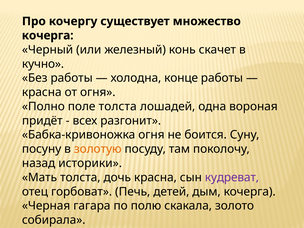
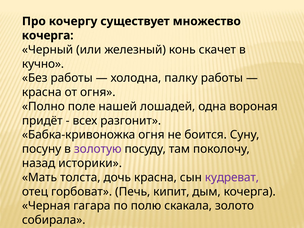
конце: конце -> палку
поле толста: толста -> нашей
золотую colour: orange -> purple
детей: детей -> кипит
